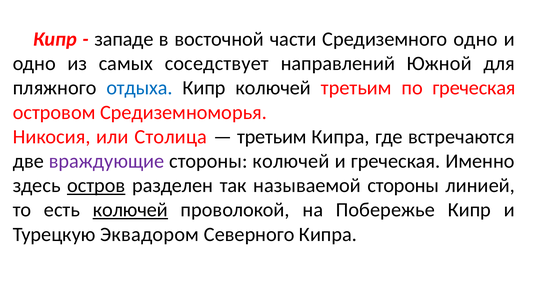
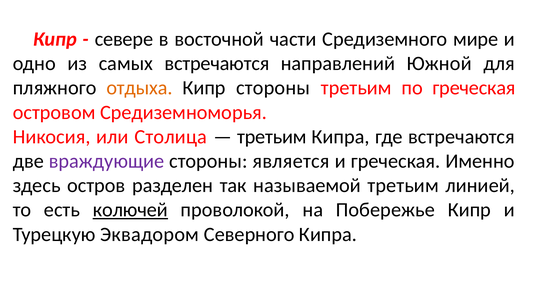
западе: западе -> севере
Средиземного одно: одно -> мире
самых соседствует: соседствует -> встречаются
отдыха colour: blue -> orange
Кипр колючей: колючей -> стороны
стороны колючей: колючей -> является
остров underline: present -> none
называемой стороны: стороны -> третьим
